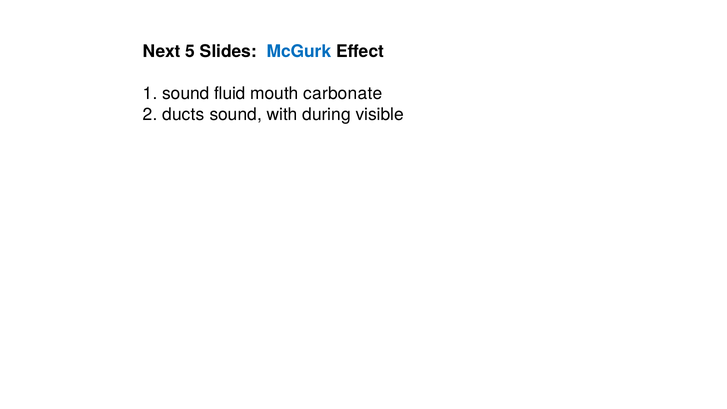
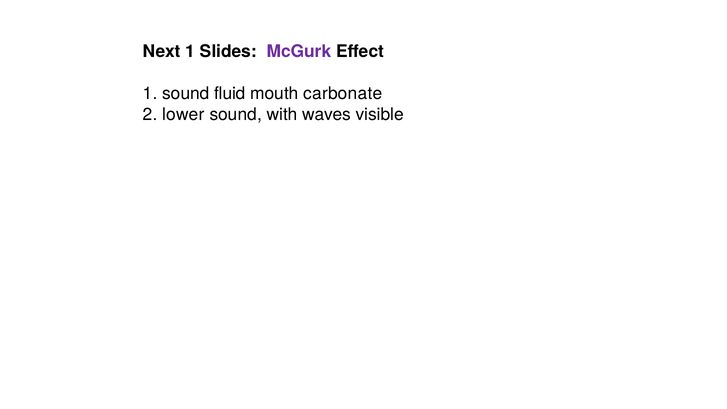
Next 5: 5 -> 1
McGurk colour: blue -> purple
ducts: ducts -> lower
during: during -> waves
